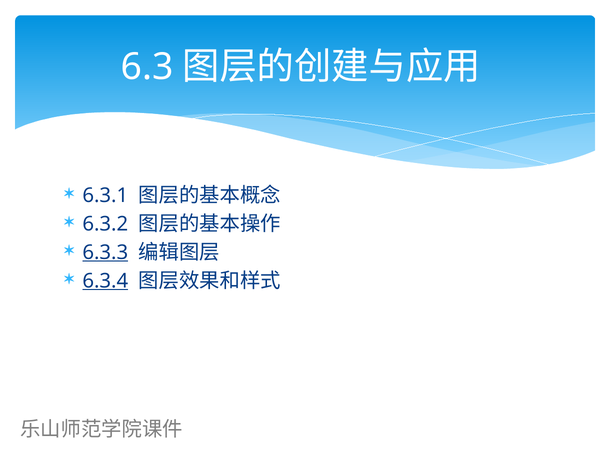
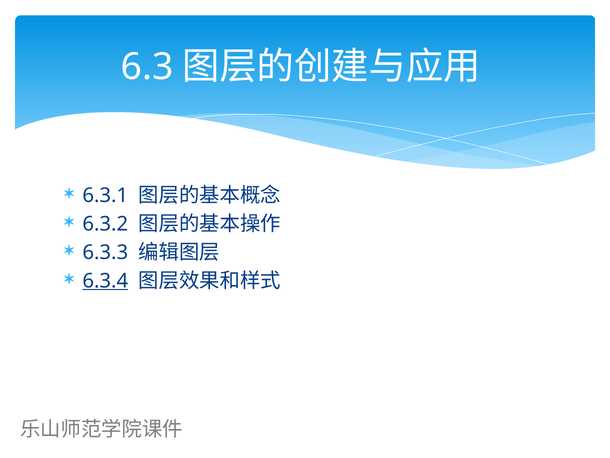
6.3.3 underline: present -> none
